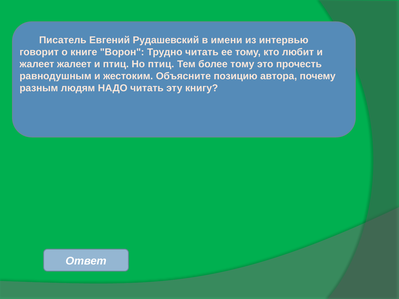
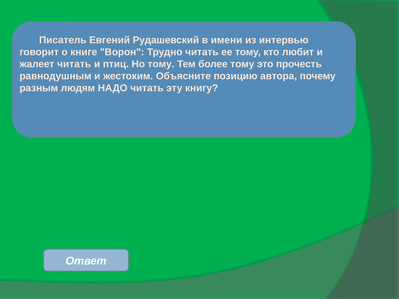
жалеет жалеет: жалеет -> читать
Но птиц: птиц -> тому
